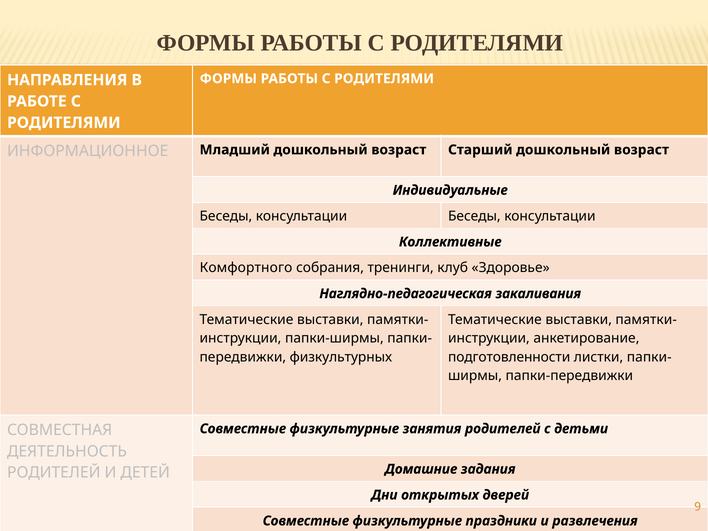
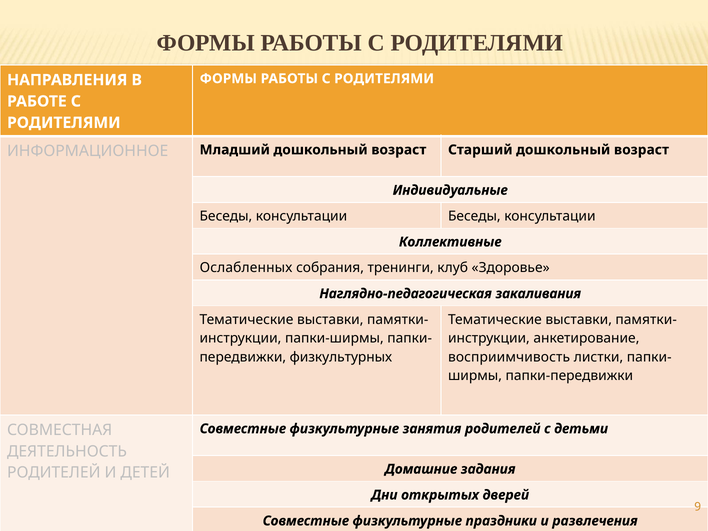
Комфортного: Комфортного -> Ослабленных
подготовленности: подготовленности -> восприимчивость
